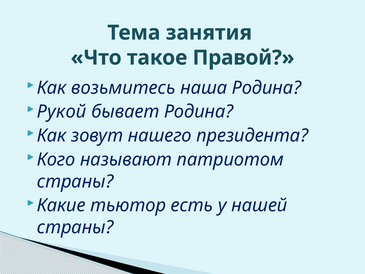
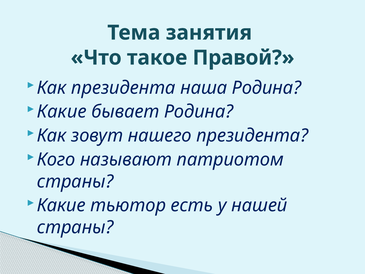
Как возьмитесь: возьмитесь -> президента
Рукой at (62, 112): Рукой -> Какие
